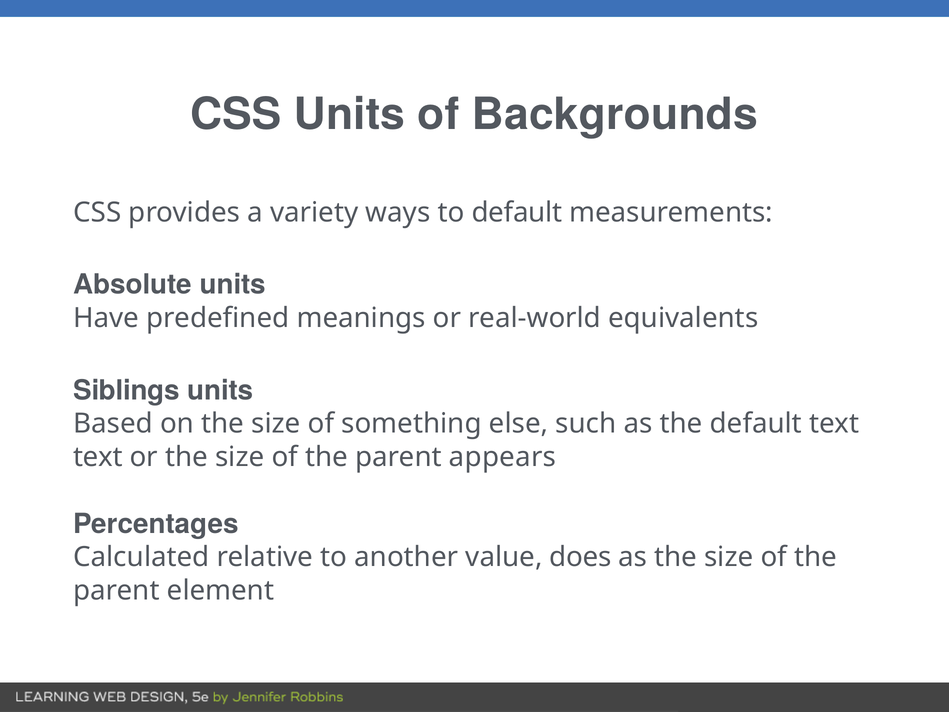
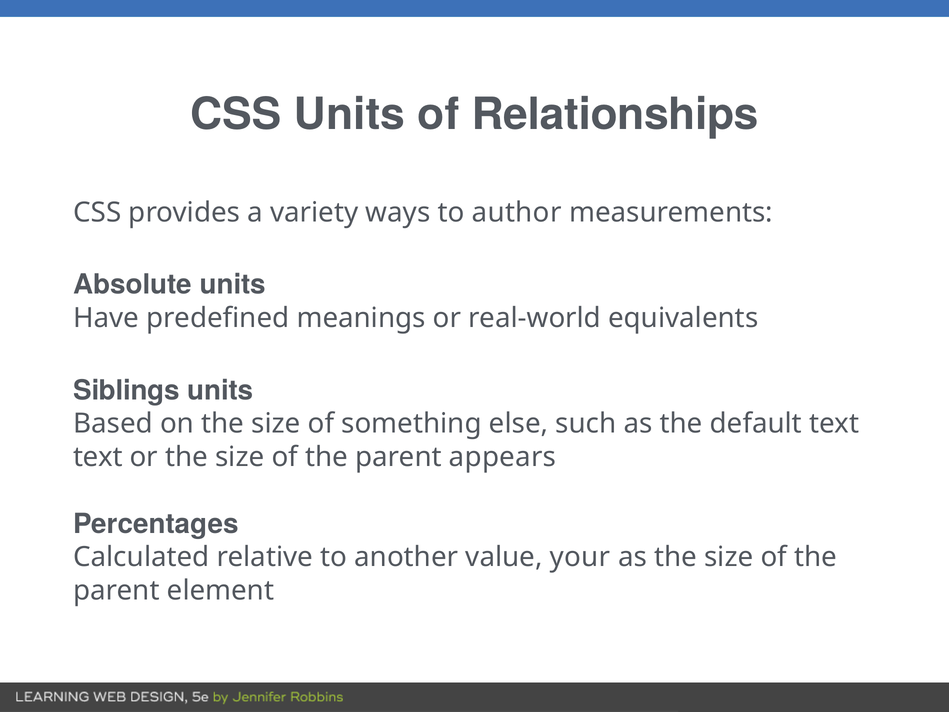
Backgrounds: Backgrounds -> Relationships
to default: default -> author
does: does -> your
